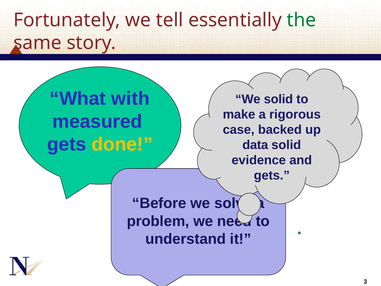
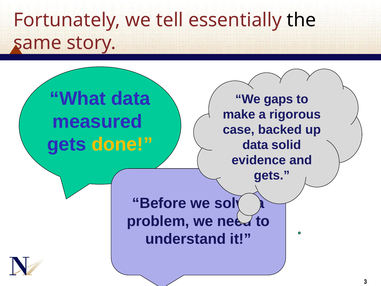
the colour: green -> black
What with: with -> data
We solid: solid -> gaps
